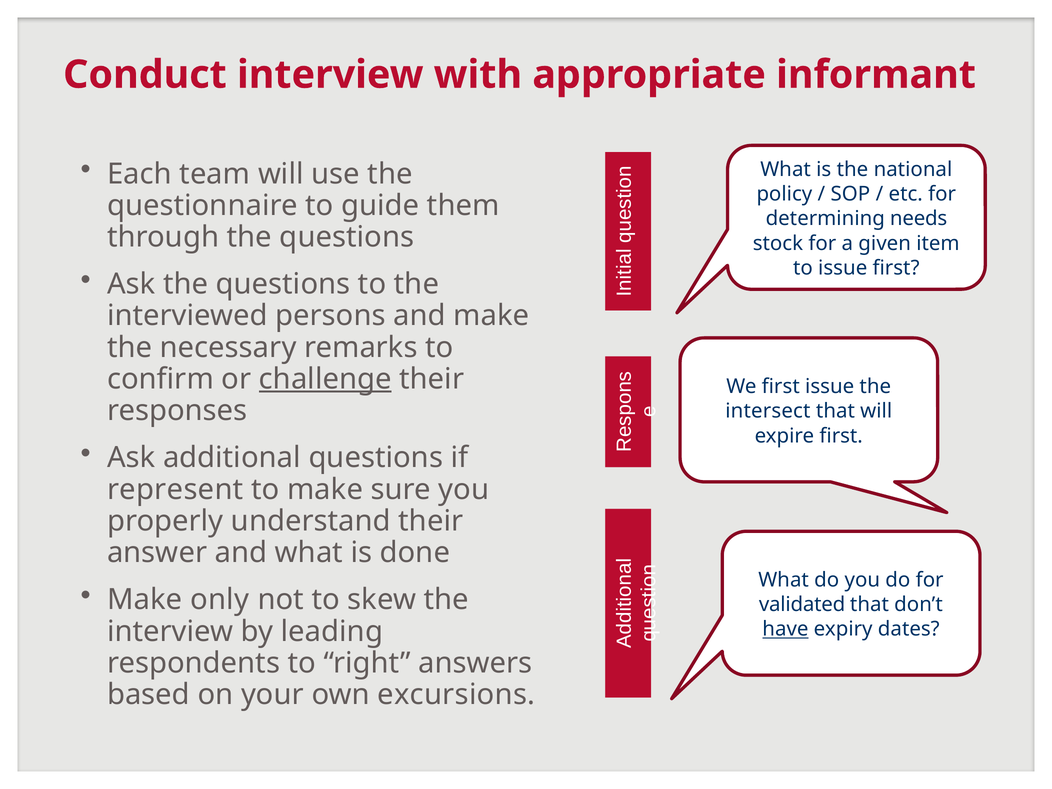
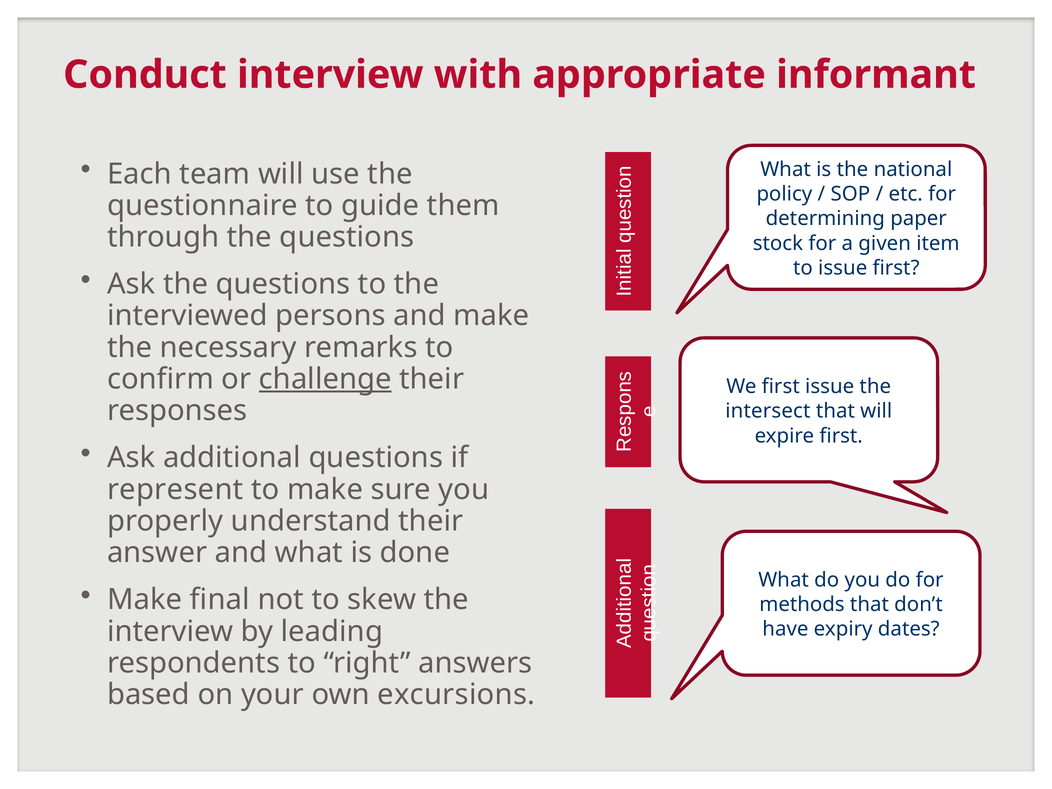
needs: needs -> paper
only: only -> final
validated: validated -> methods
have underline: present -> none
